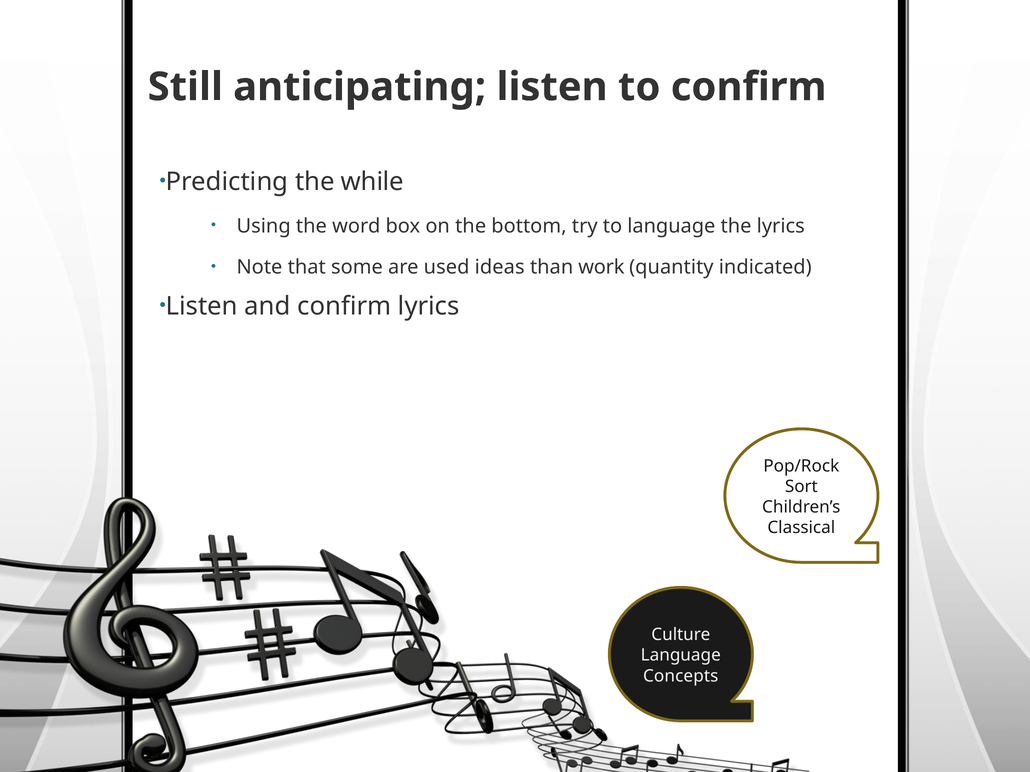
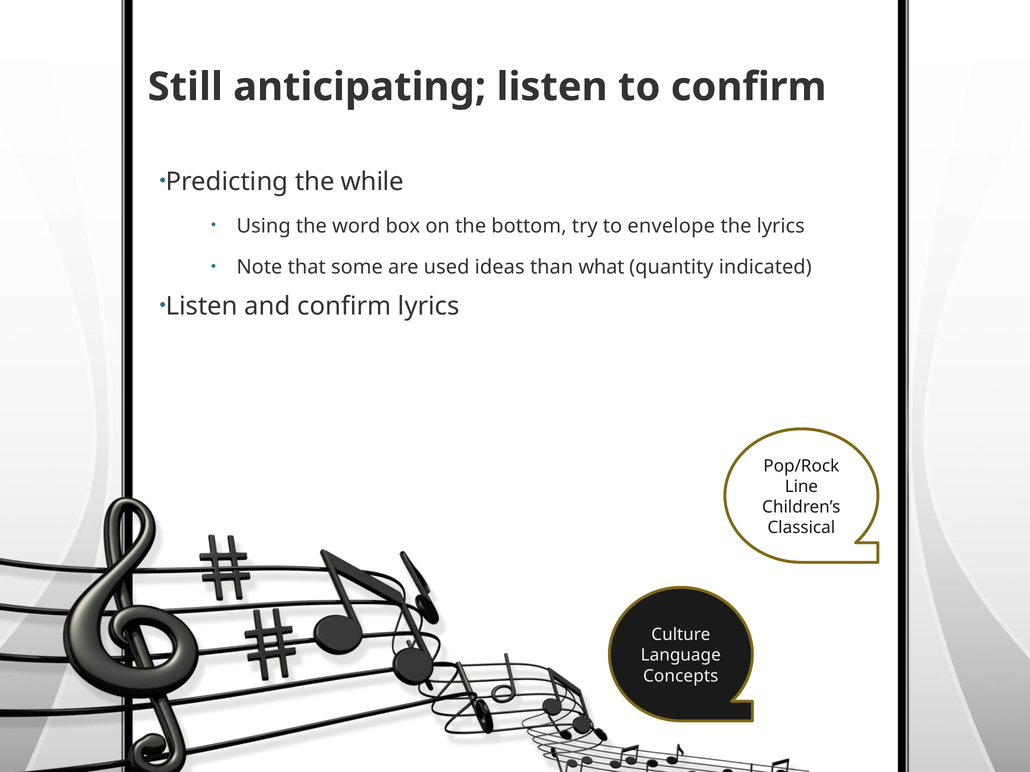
to language: language -> envelope
work: work -> what
Sort: Sort -> Line
